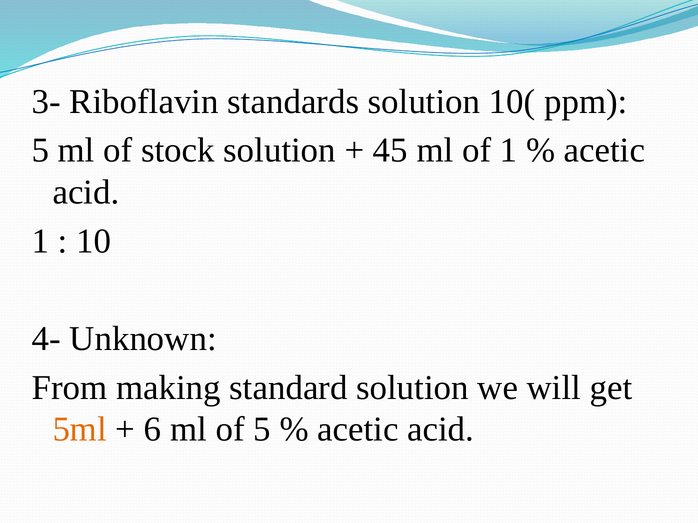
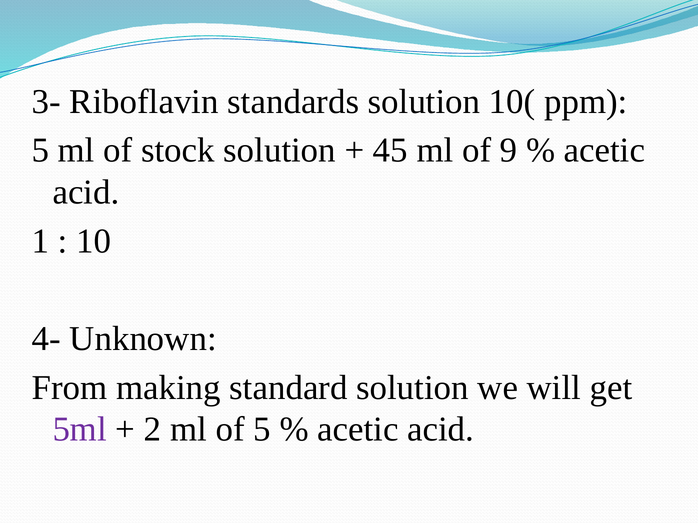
of 1: 1 -> 9
5ml colour: orange -> purple
6: 6 -> 2
